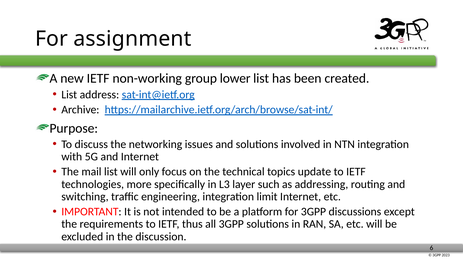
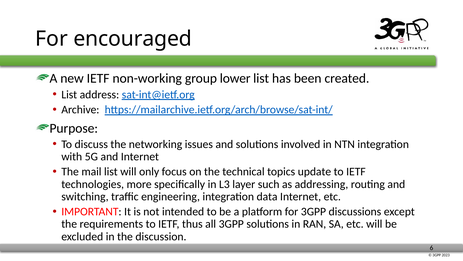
assignment: assignment -> encouraged
limit: limit -> data
